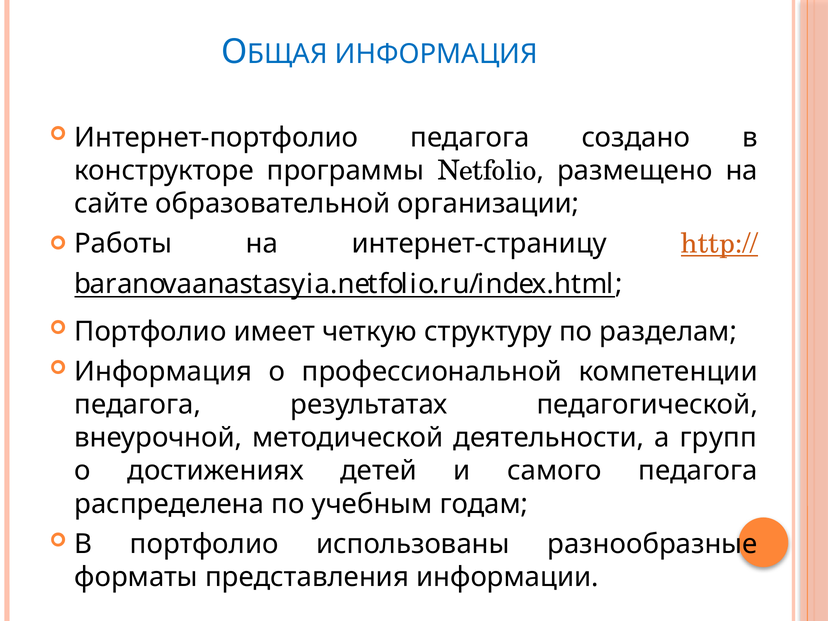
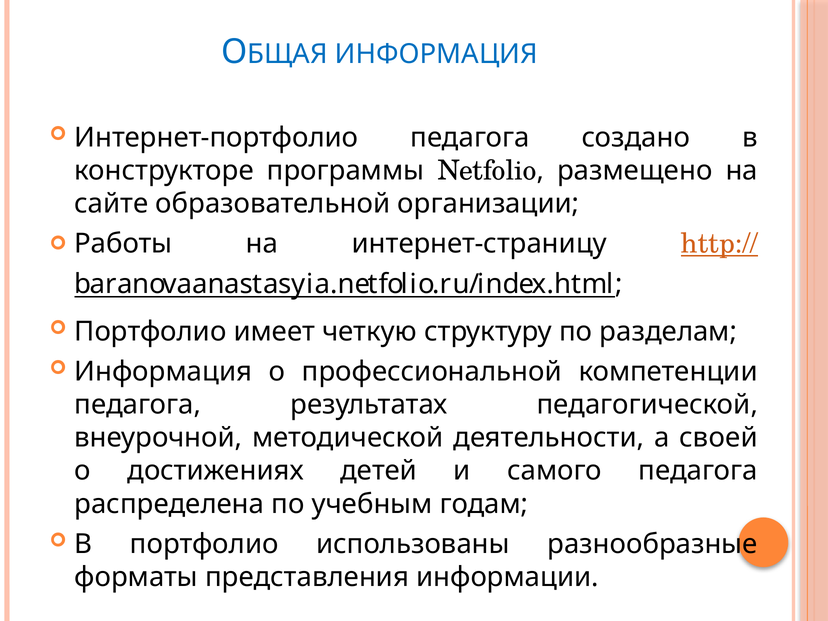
групп: групп -> своей
